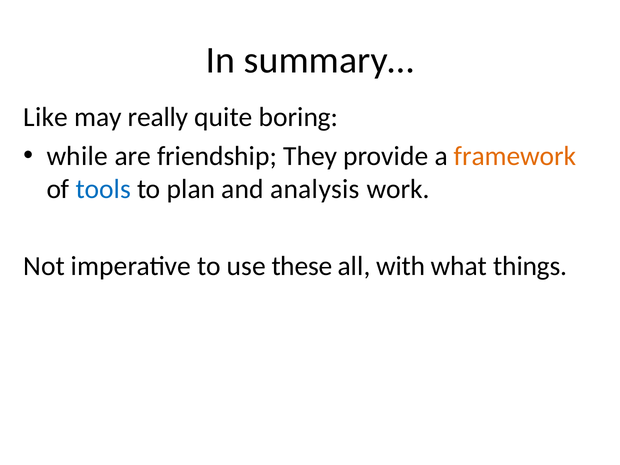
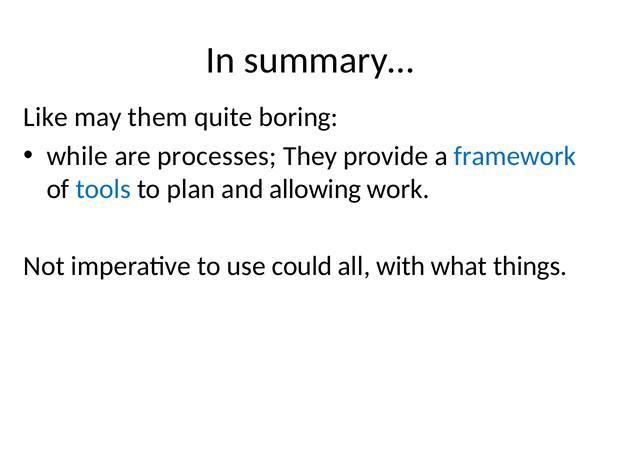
really: really -> them
friendship: friendship -> processes
framework colour: orange -> blue
analysis: analysis -> allowing
these: these -> could
